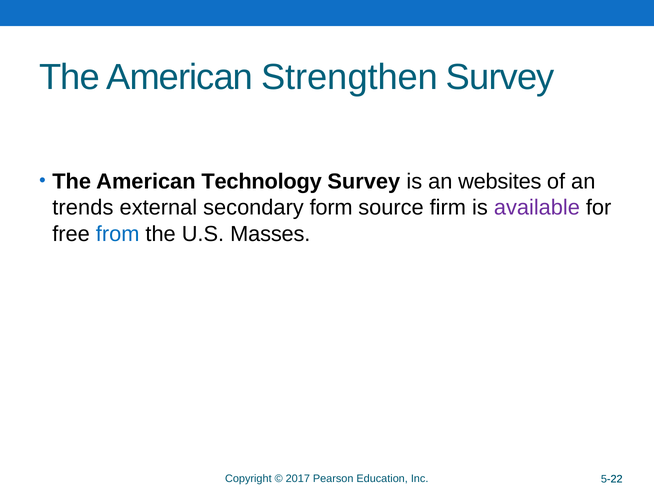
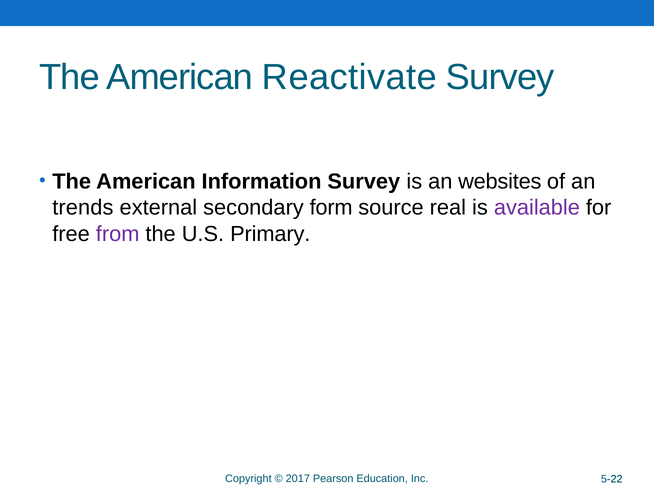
Strengthen: Strengthen -> Reactivate
Technology: Technology -> Information
firm: firm -> real
from colour: blue -> purple
Masses: Masses -> Primary
